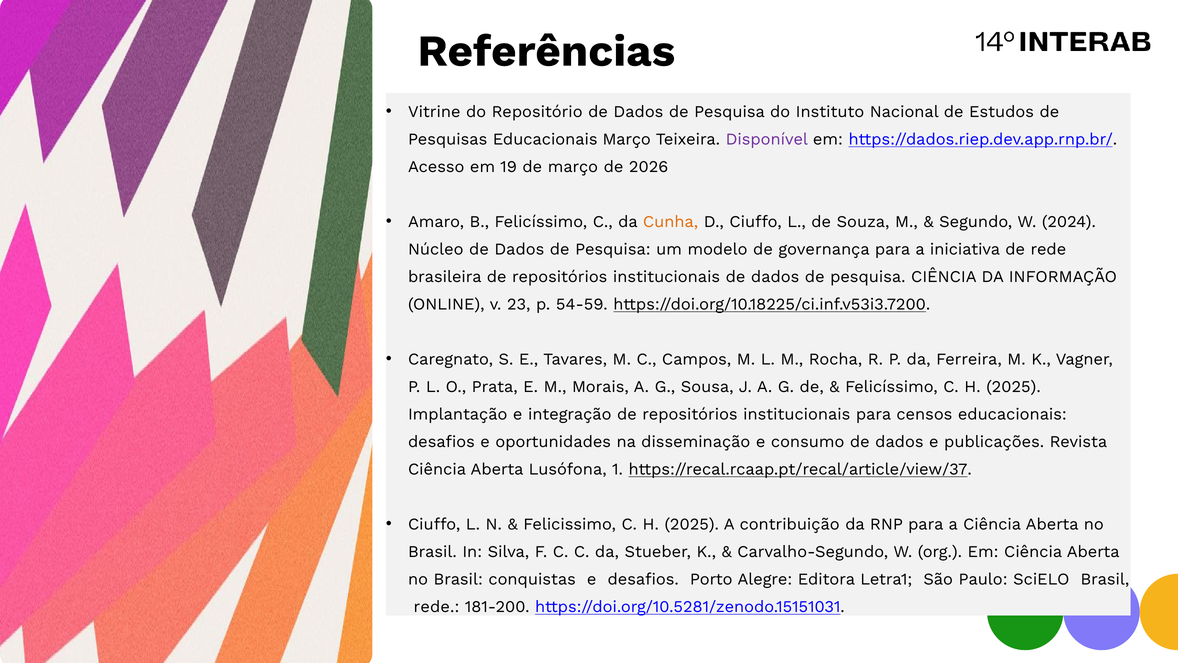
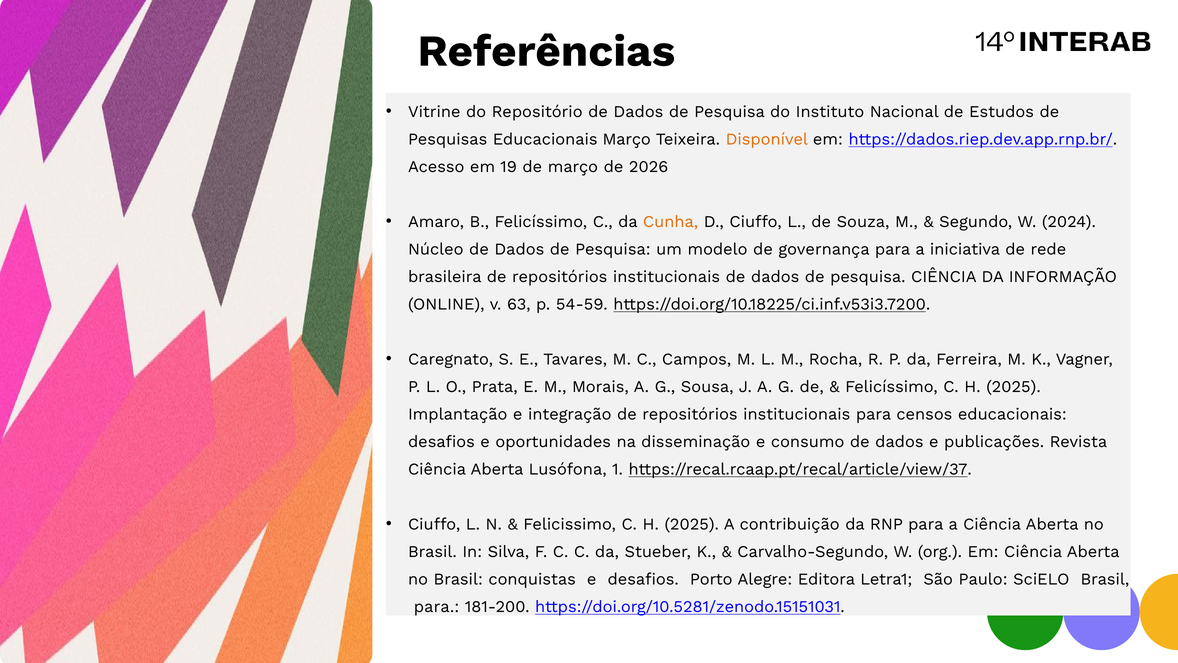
Disponível colour: purple -> orange
23: 23 -> 63
rede at (437, 606): rede -> para
